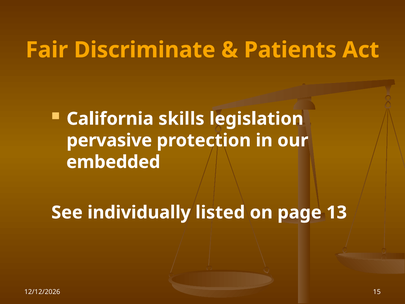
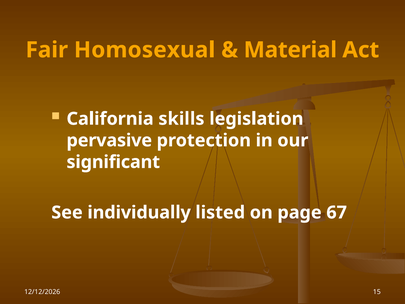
Discriminate: Discriminate -> Homosexual
Patients: Patients -> Material
embedded: embedded -> significant
13: 13 -> 67
